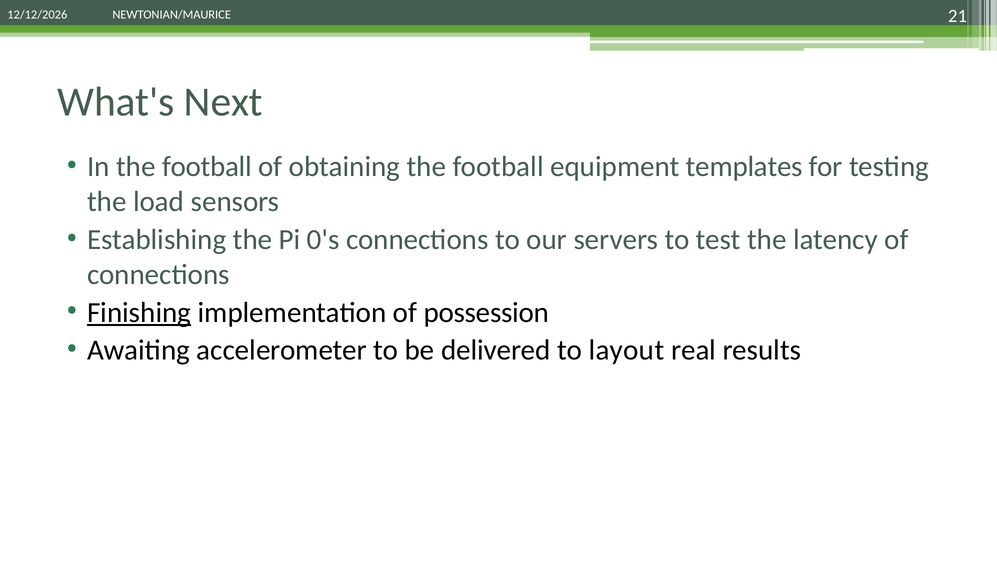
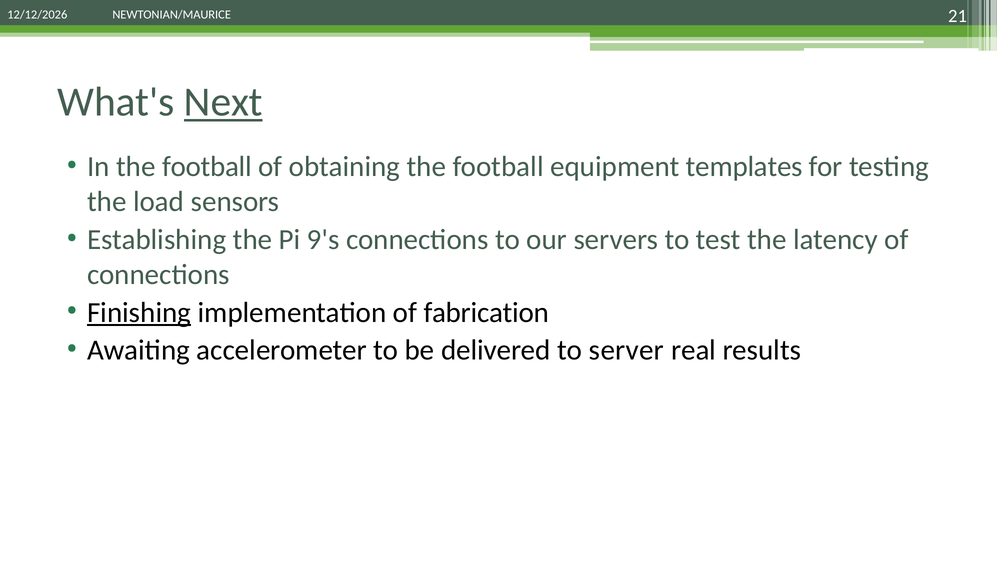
Next underline: none -> present
0's: 0's -> 9's
possession: possession -> fabrication
layout: layout -> server
